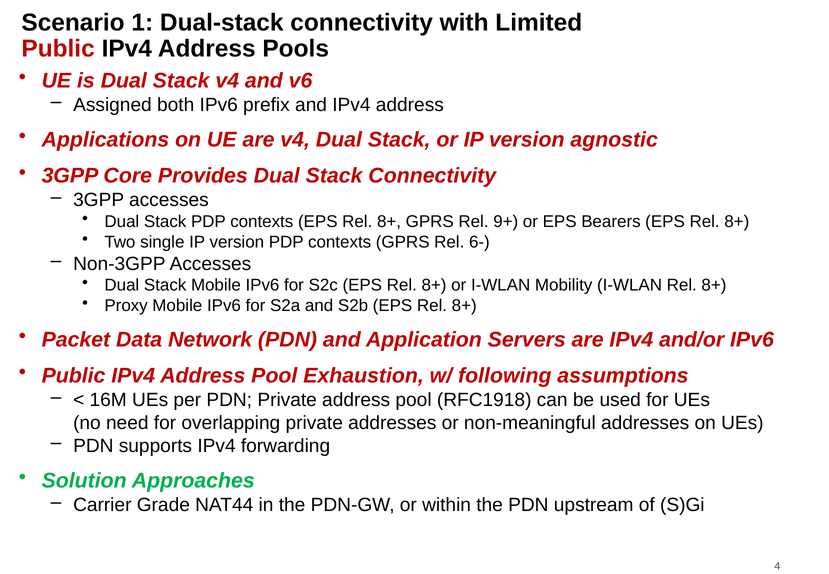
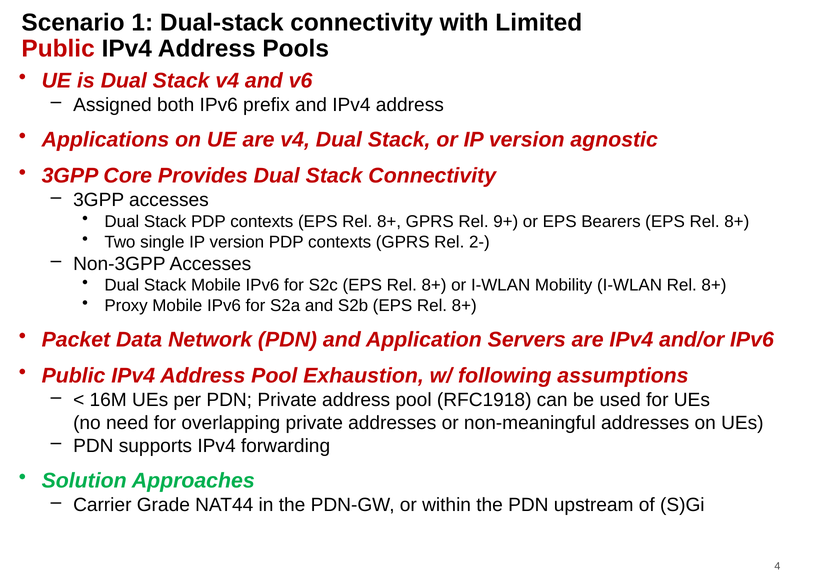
6-: 6- -> 2-
